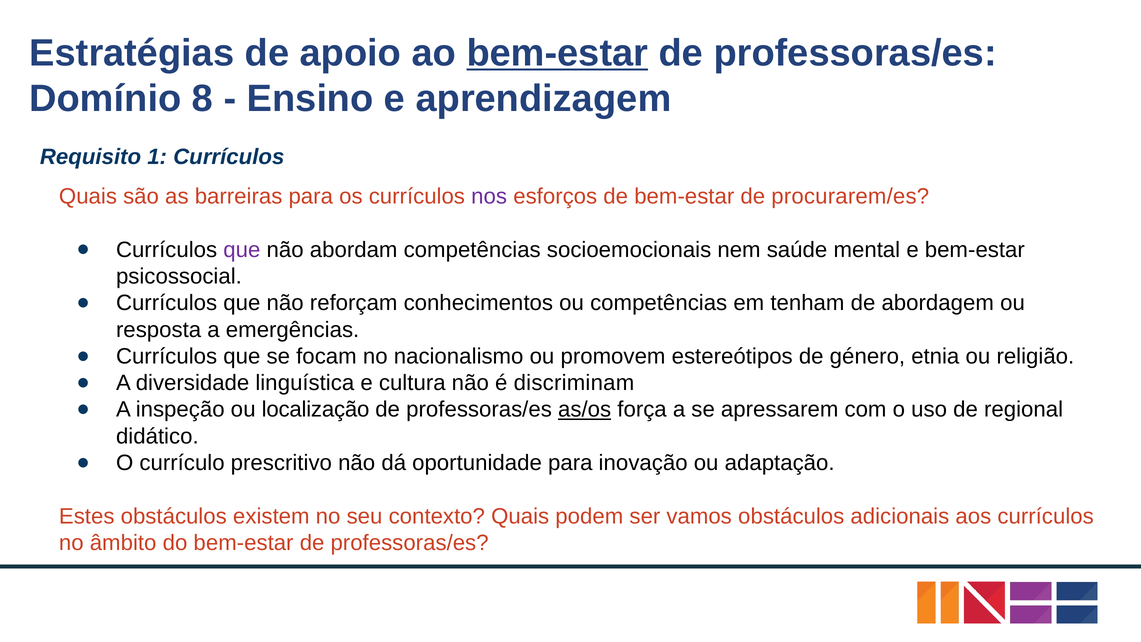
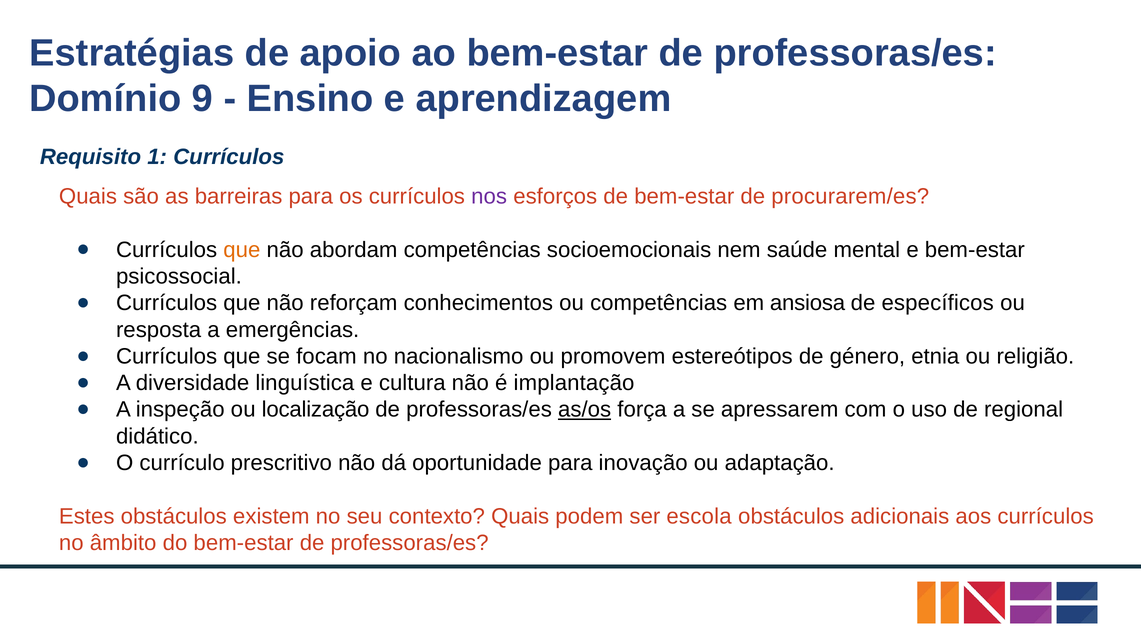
bem-estar at (557, 53) underline: present -> none
8: 8 -> 9
que at (242, 250) colour: purple -> orange
tenham: tenham -> ansiosa
abordagem: abordagem -> específicos
discriminam: discriminam -> implantação
vamos: vamos -> escola
